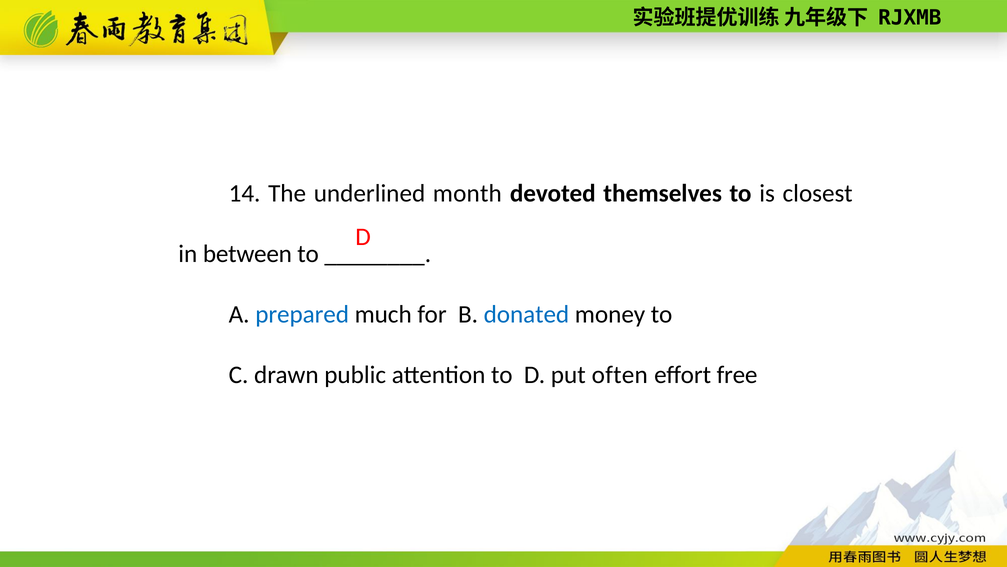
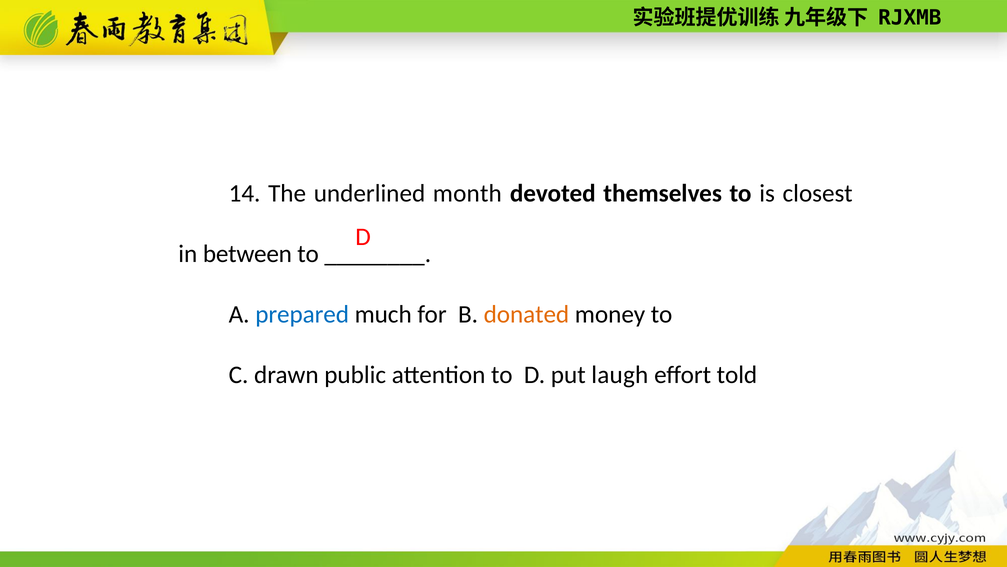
donated colour: blue -> orange
often: often -> laugh
free: free -> told
